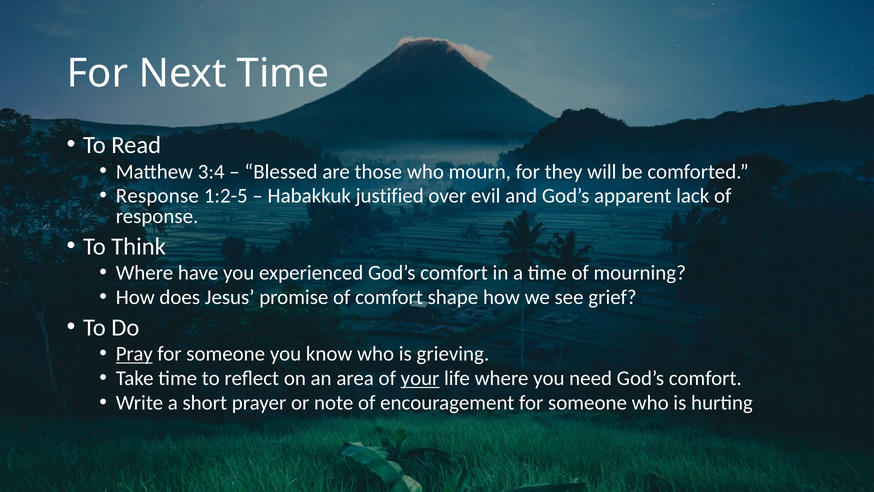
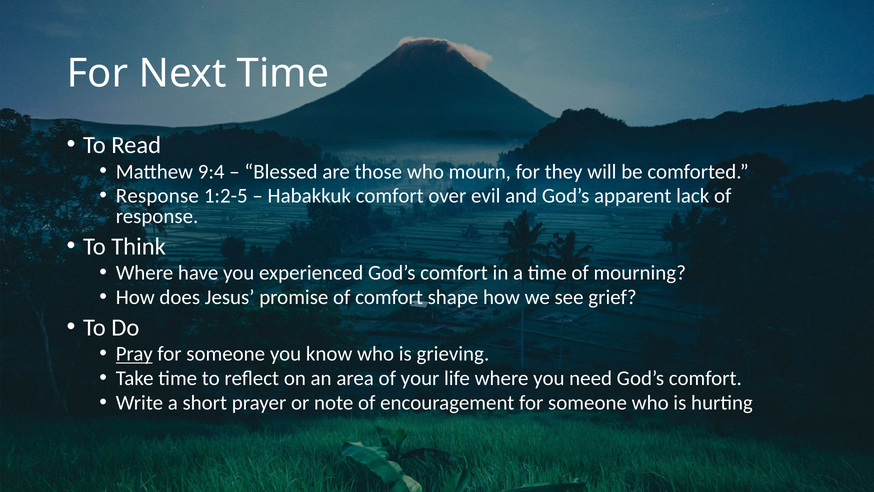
3:4: 3:4 -> 9:4
Habakkuk justified: justified -> comfort
your underline: present -> none
